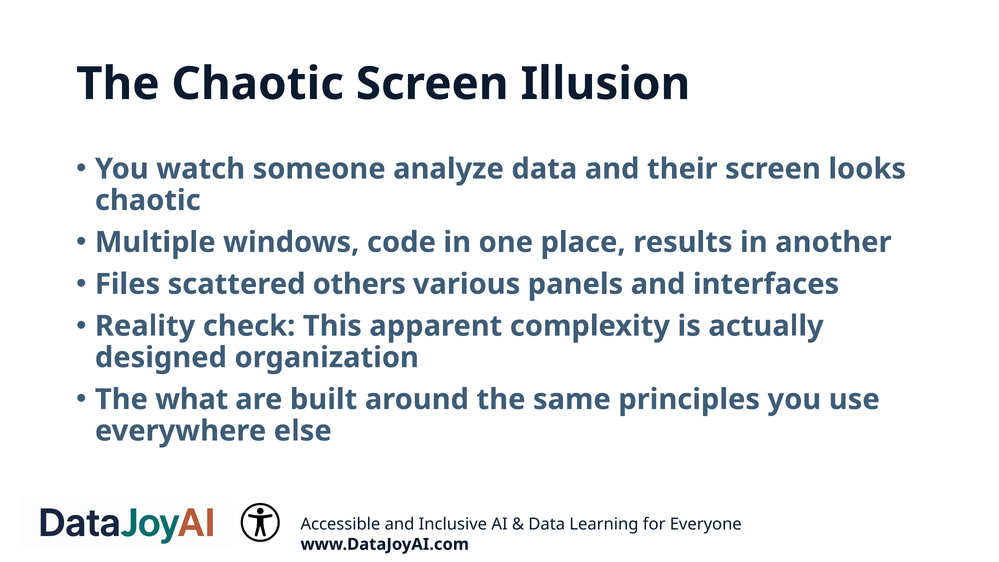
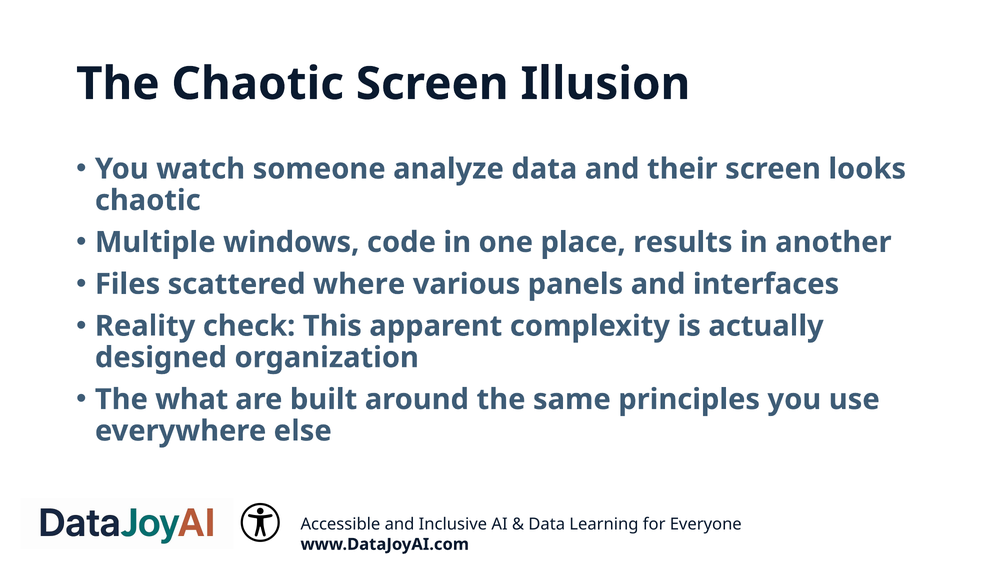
others: others -> where
